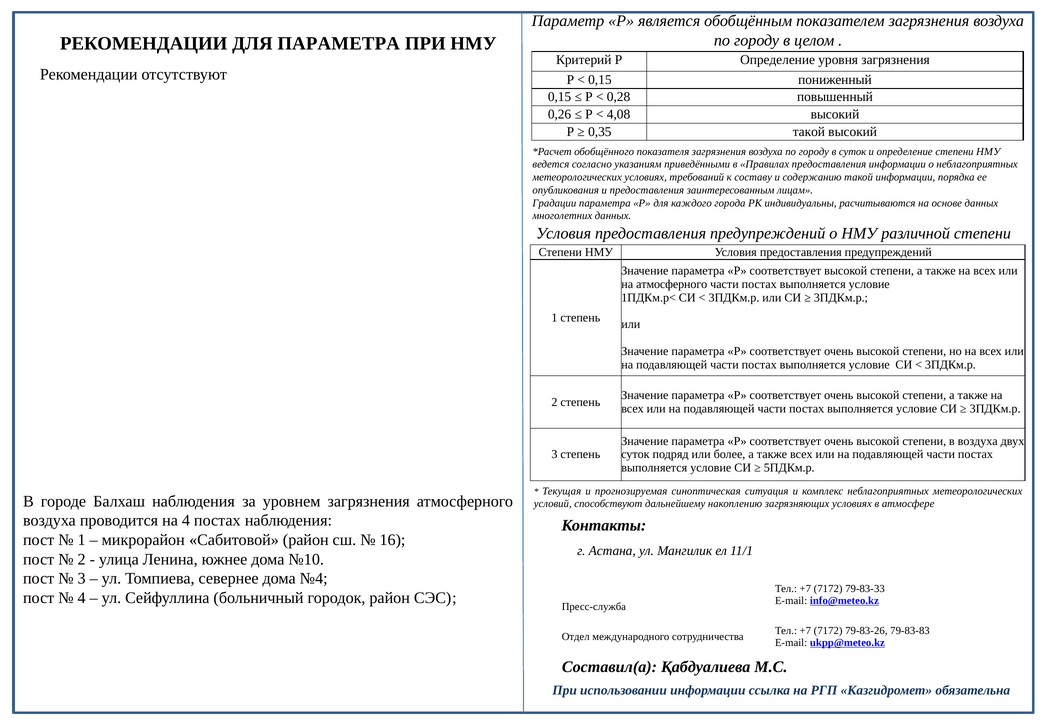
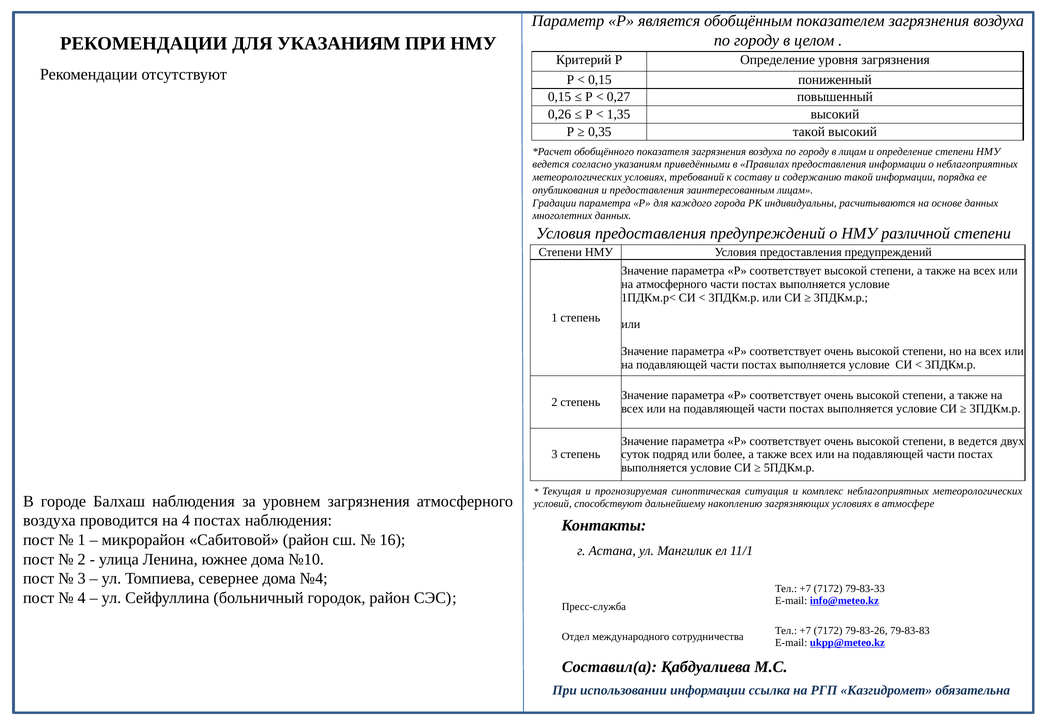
ДЛЯ ПАРАМЕТРА: ПАРАМЕТРА -> УКАЗАНИЯМ
0,28: 0,28 -> 0,27
4,08: 4,08 -> 1,35
в суток: суток -> лицам
в воздуха: воздуха -> ведется
